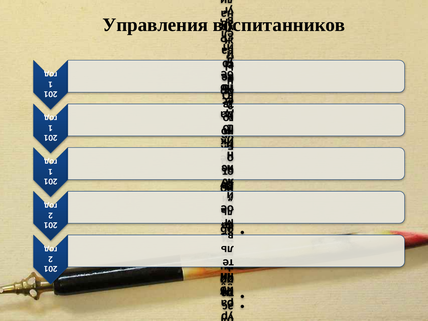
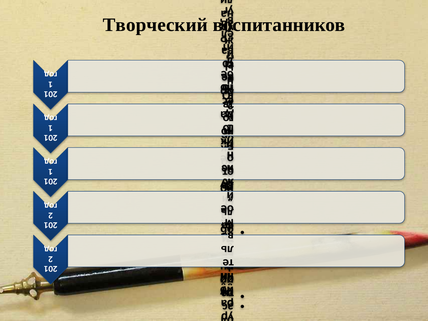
Управления: Управления -> Творческий
